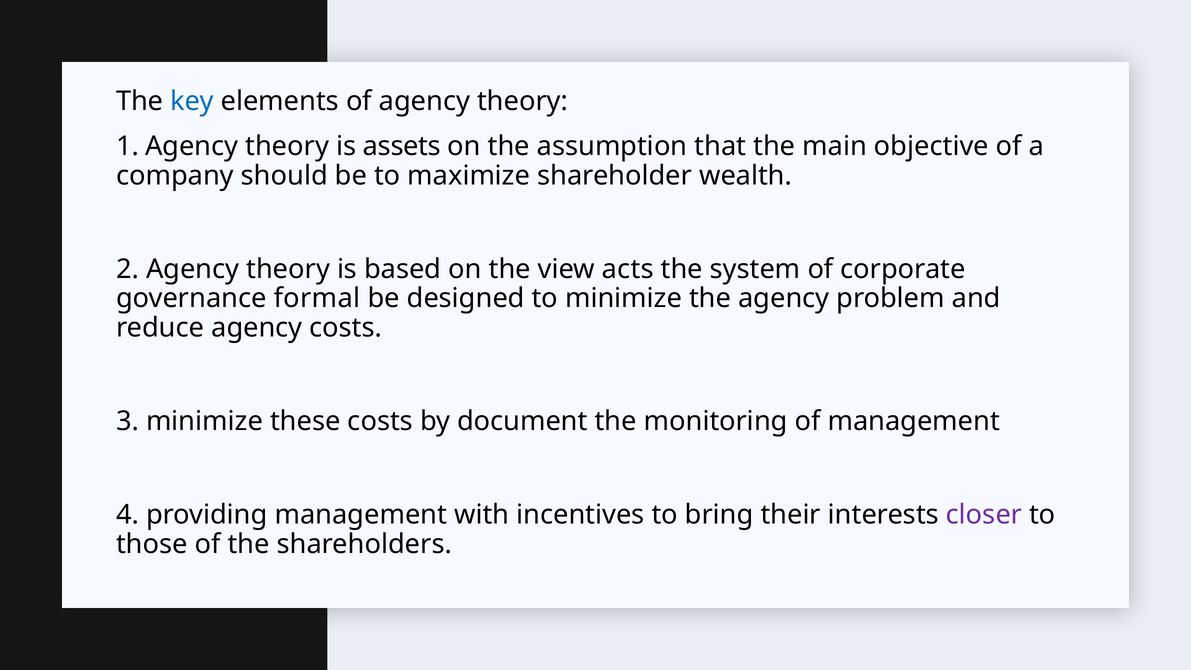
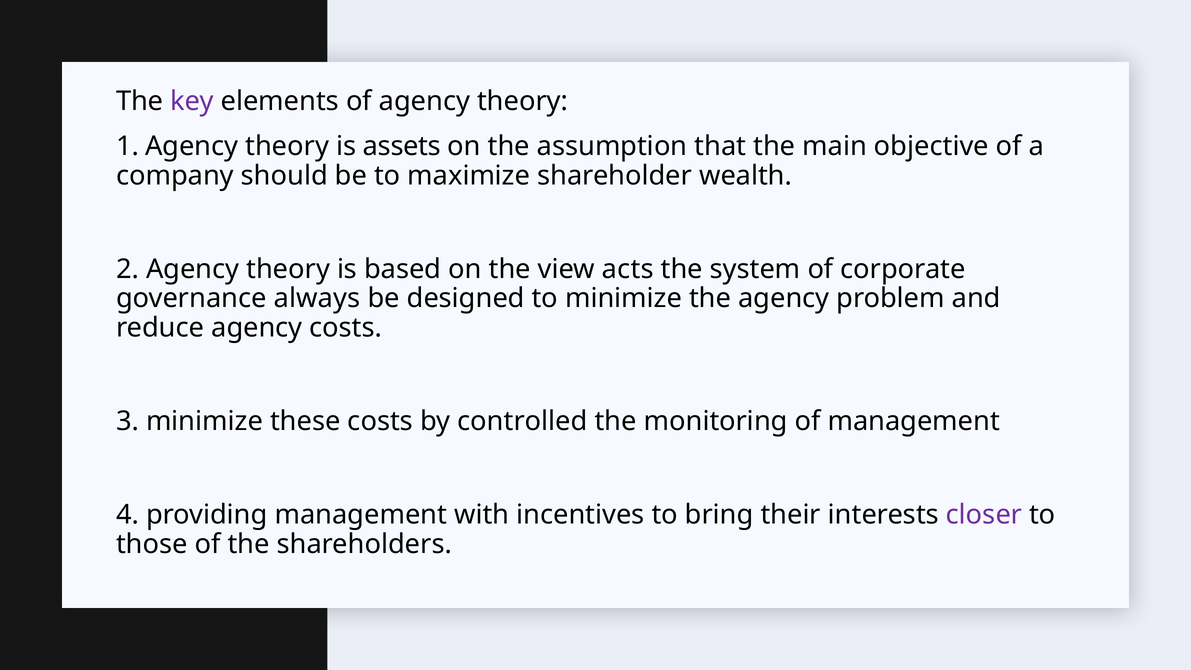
key colour: blue -> purple
formal: formal -> always
document: document -> controlled
